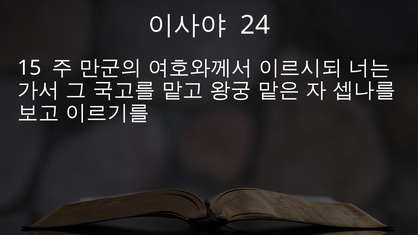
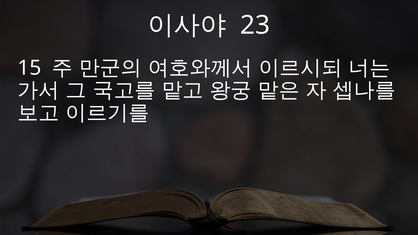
24: 24 -> 23
